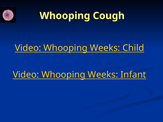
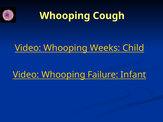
Weeks at (103, 75): Weeks -> Failure
